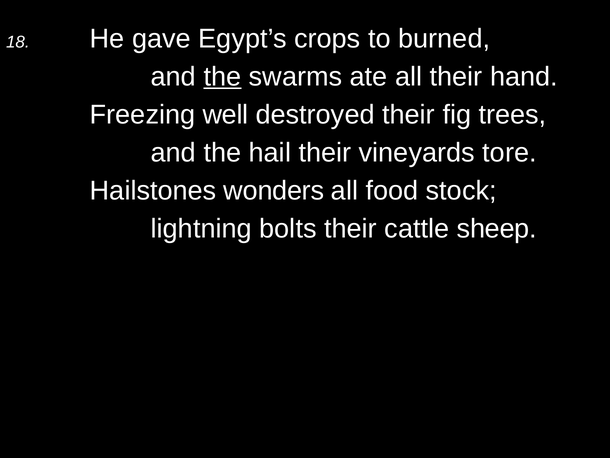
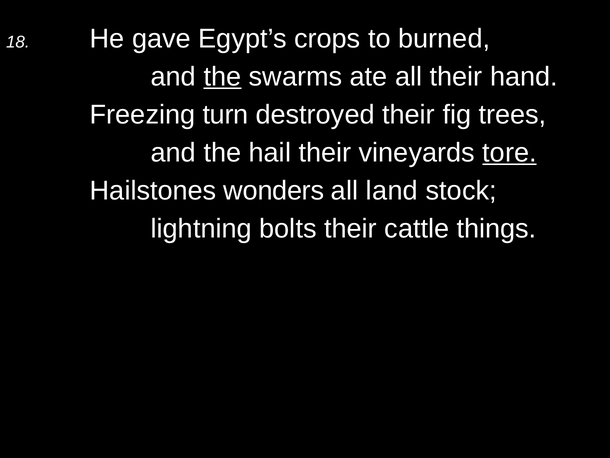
well: well -> turn
tore underline: none -> present
food: food -> land
sheep: sheep -> things
